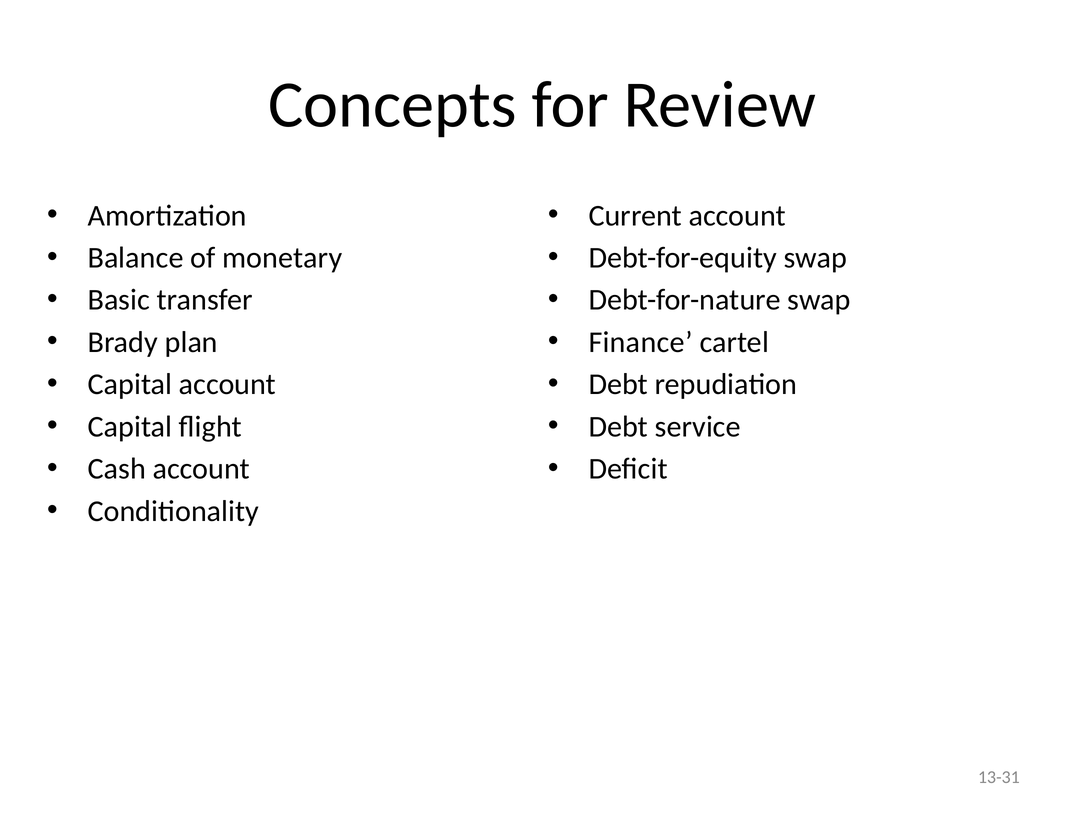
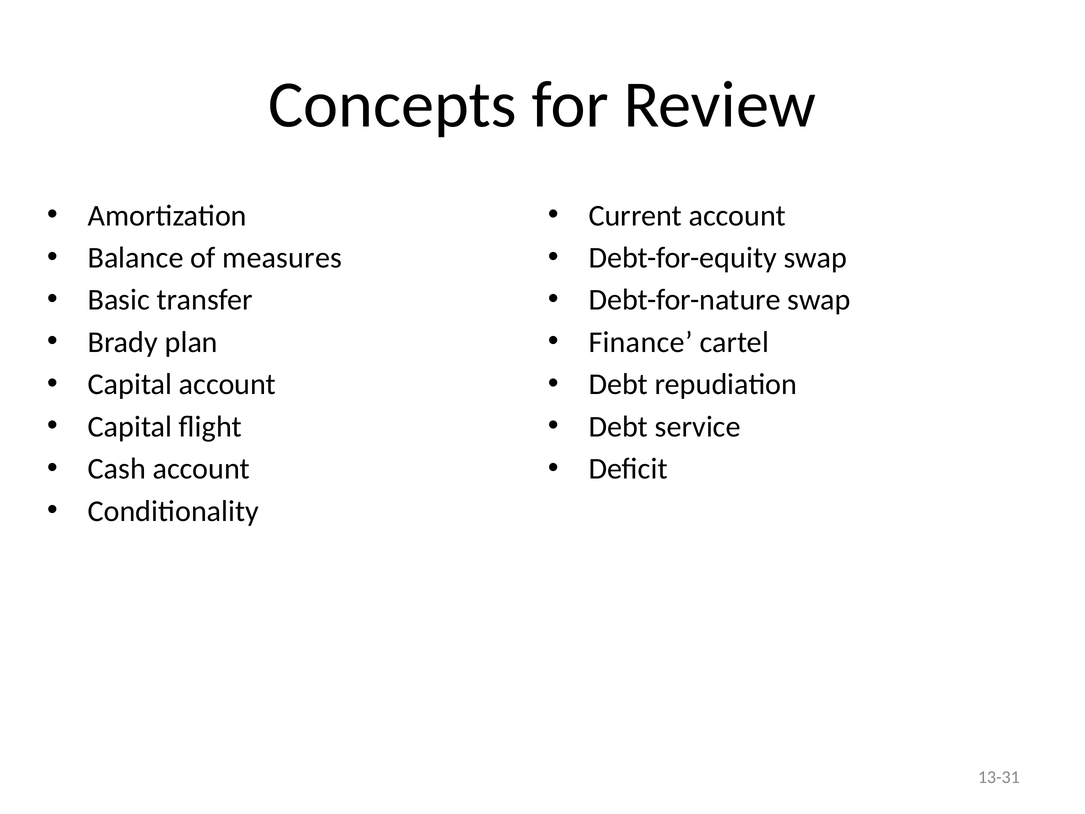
monetary: monetary -> measures
